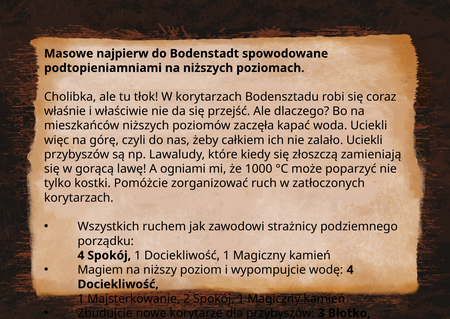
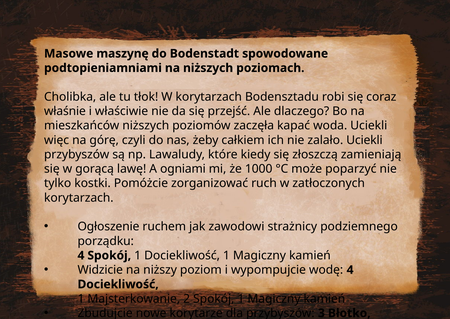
najpierw: najpierw -> maszynę
Wszystkich: Wszystkich -> Ogłoszenie
Magiem: Magiem -> Widzicie
